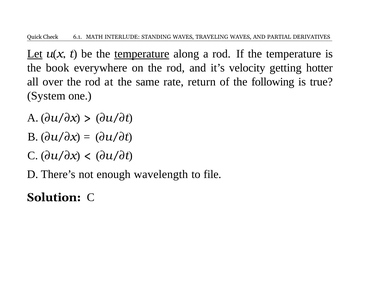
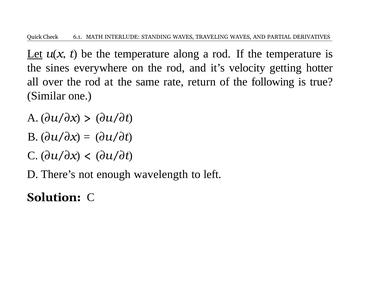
temperature at (142, 54) underline: present -> none
book: book -> sines
System: System -> Similar
file: file -> left
